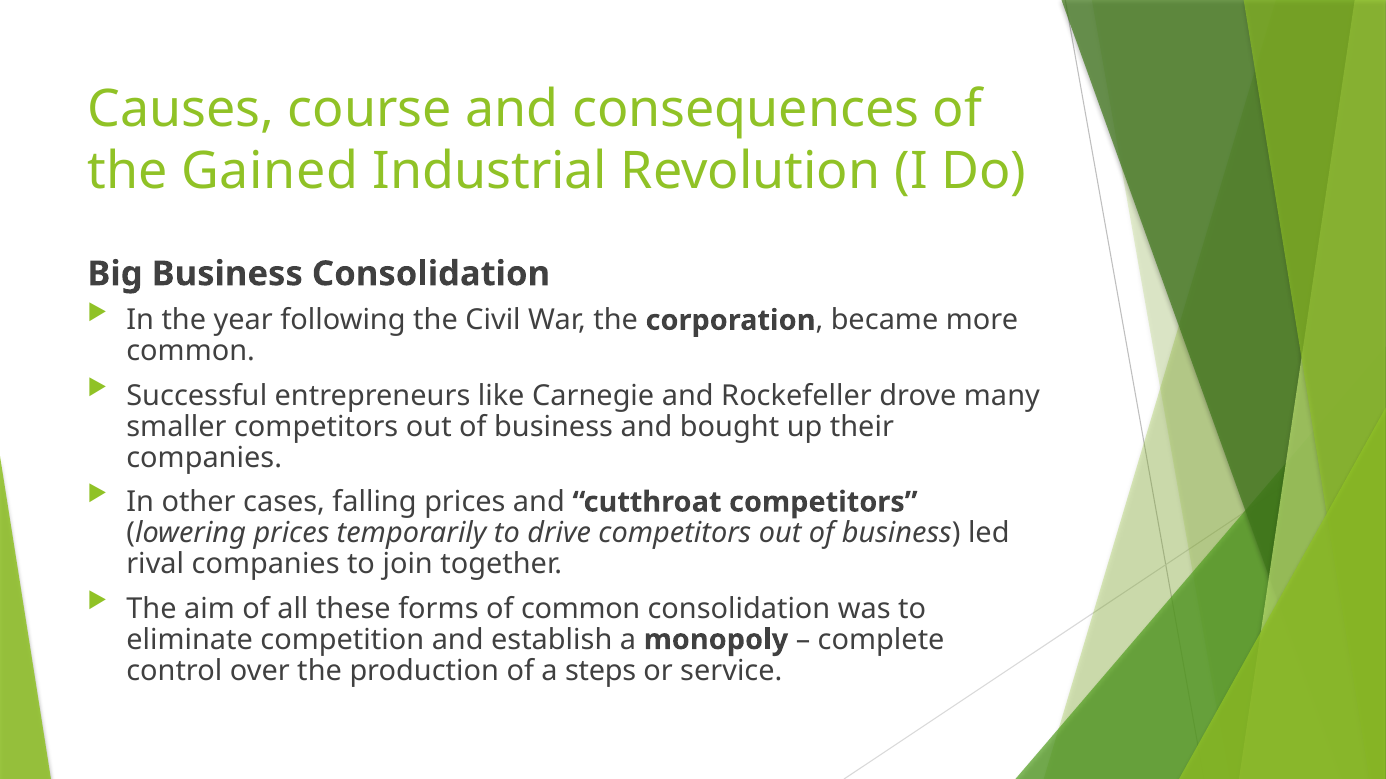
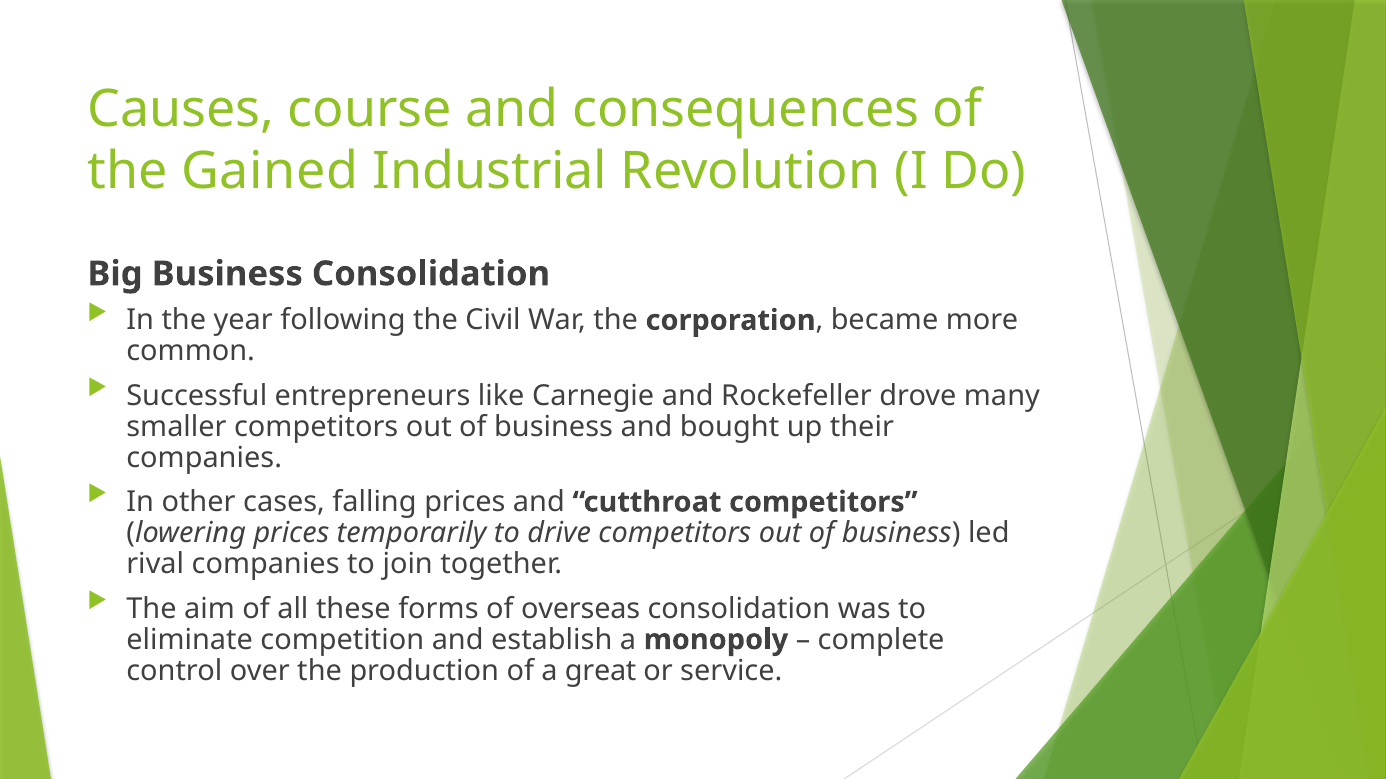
of common: common -> overseas
steps: steps -> great
